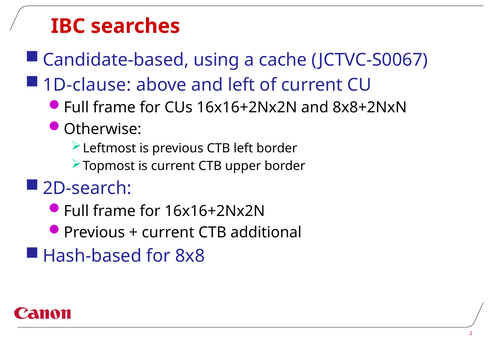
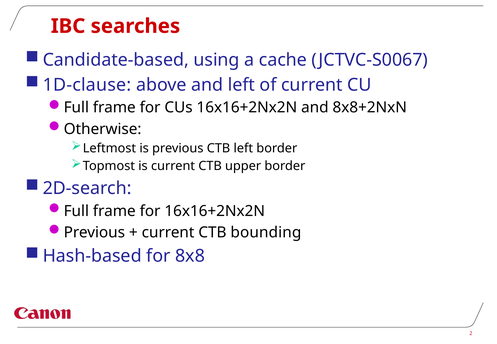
additional: additional -> bounding
